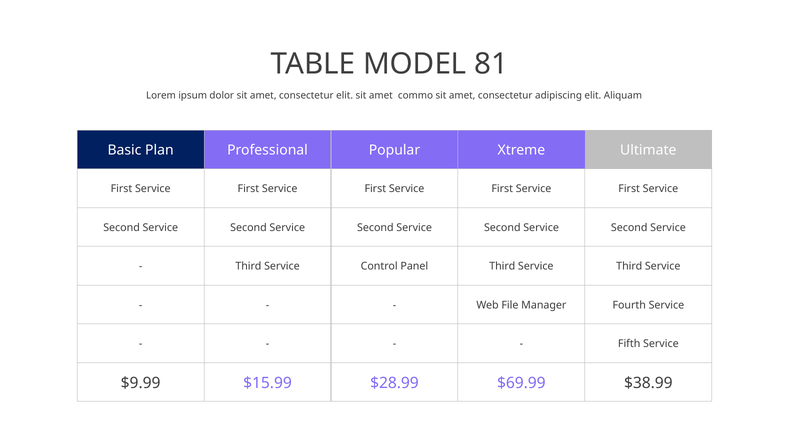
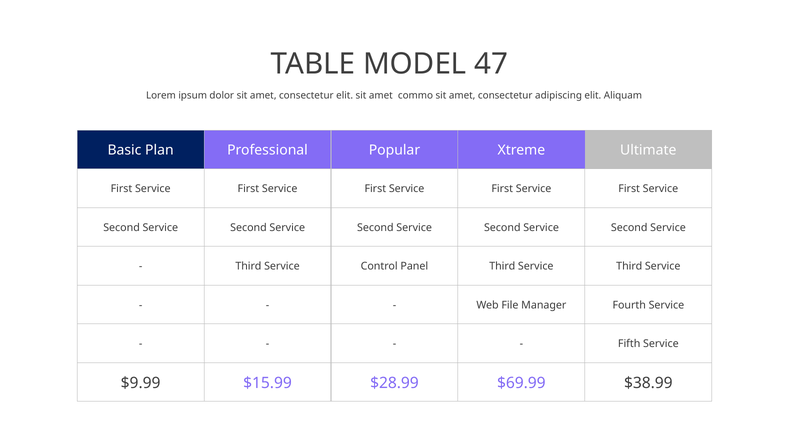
81: 81 -> 47
